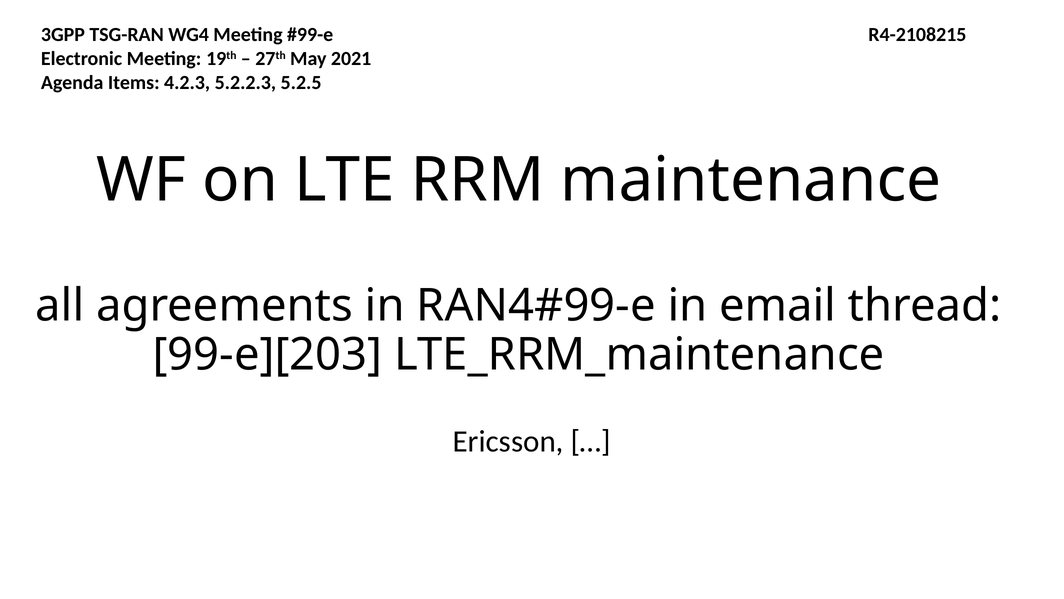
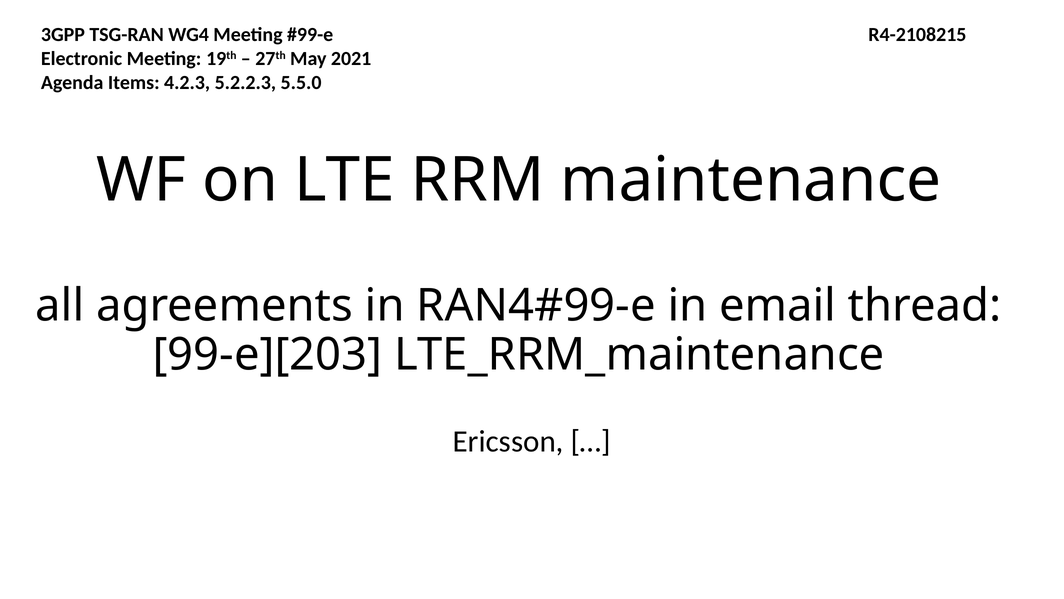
5.2.5: 5.2.5 -> 5.5.0
